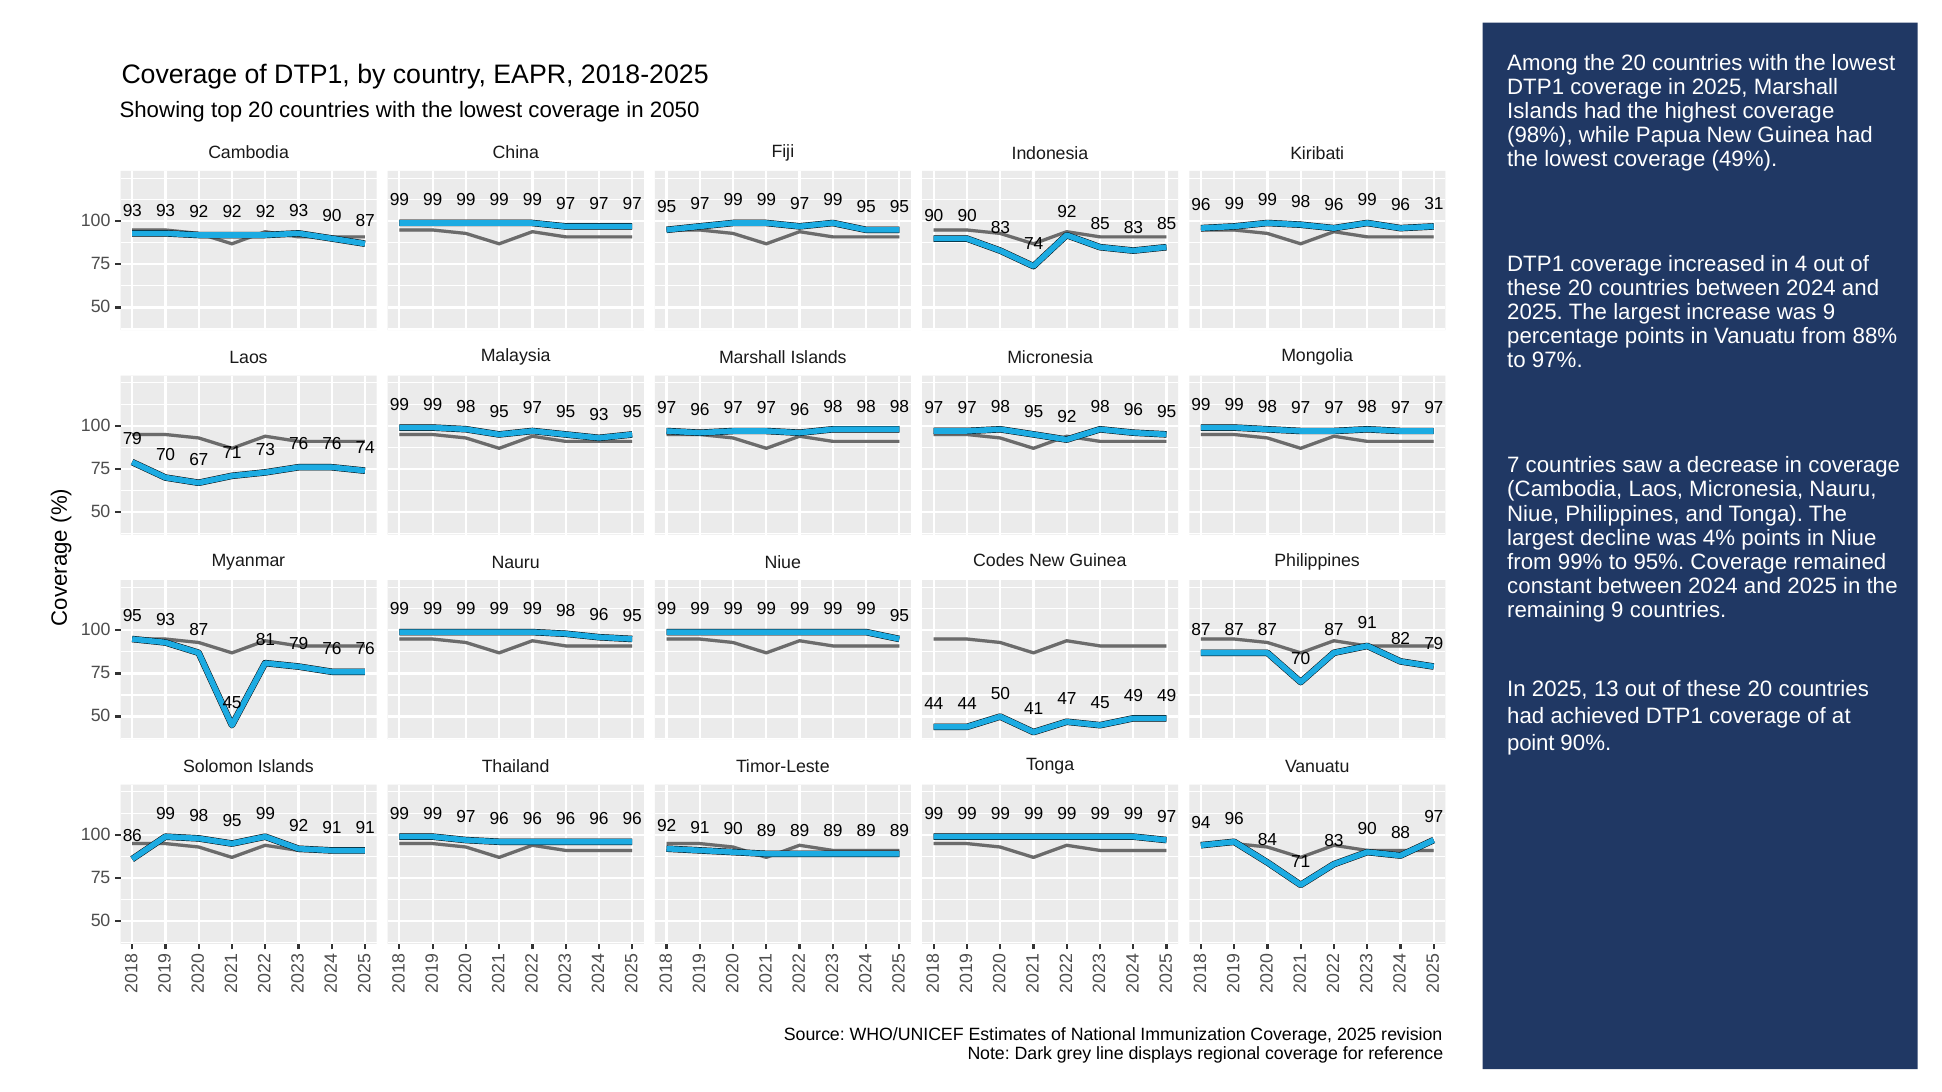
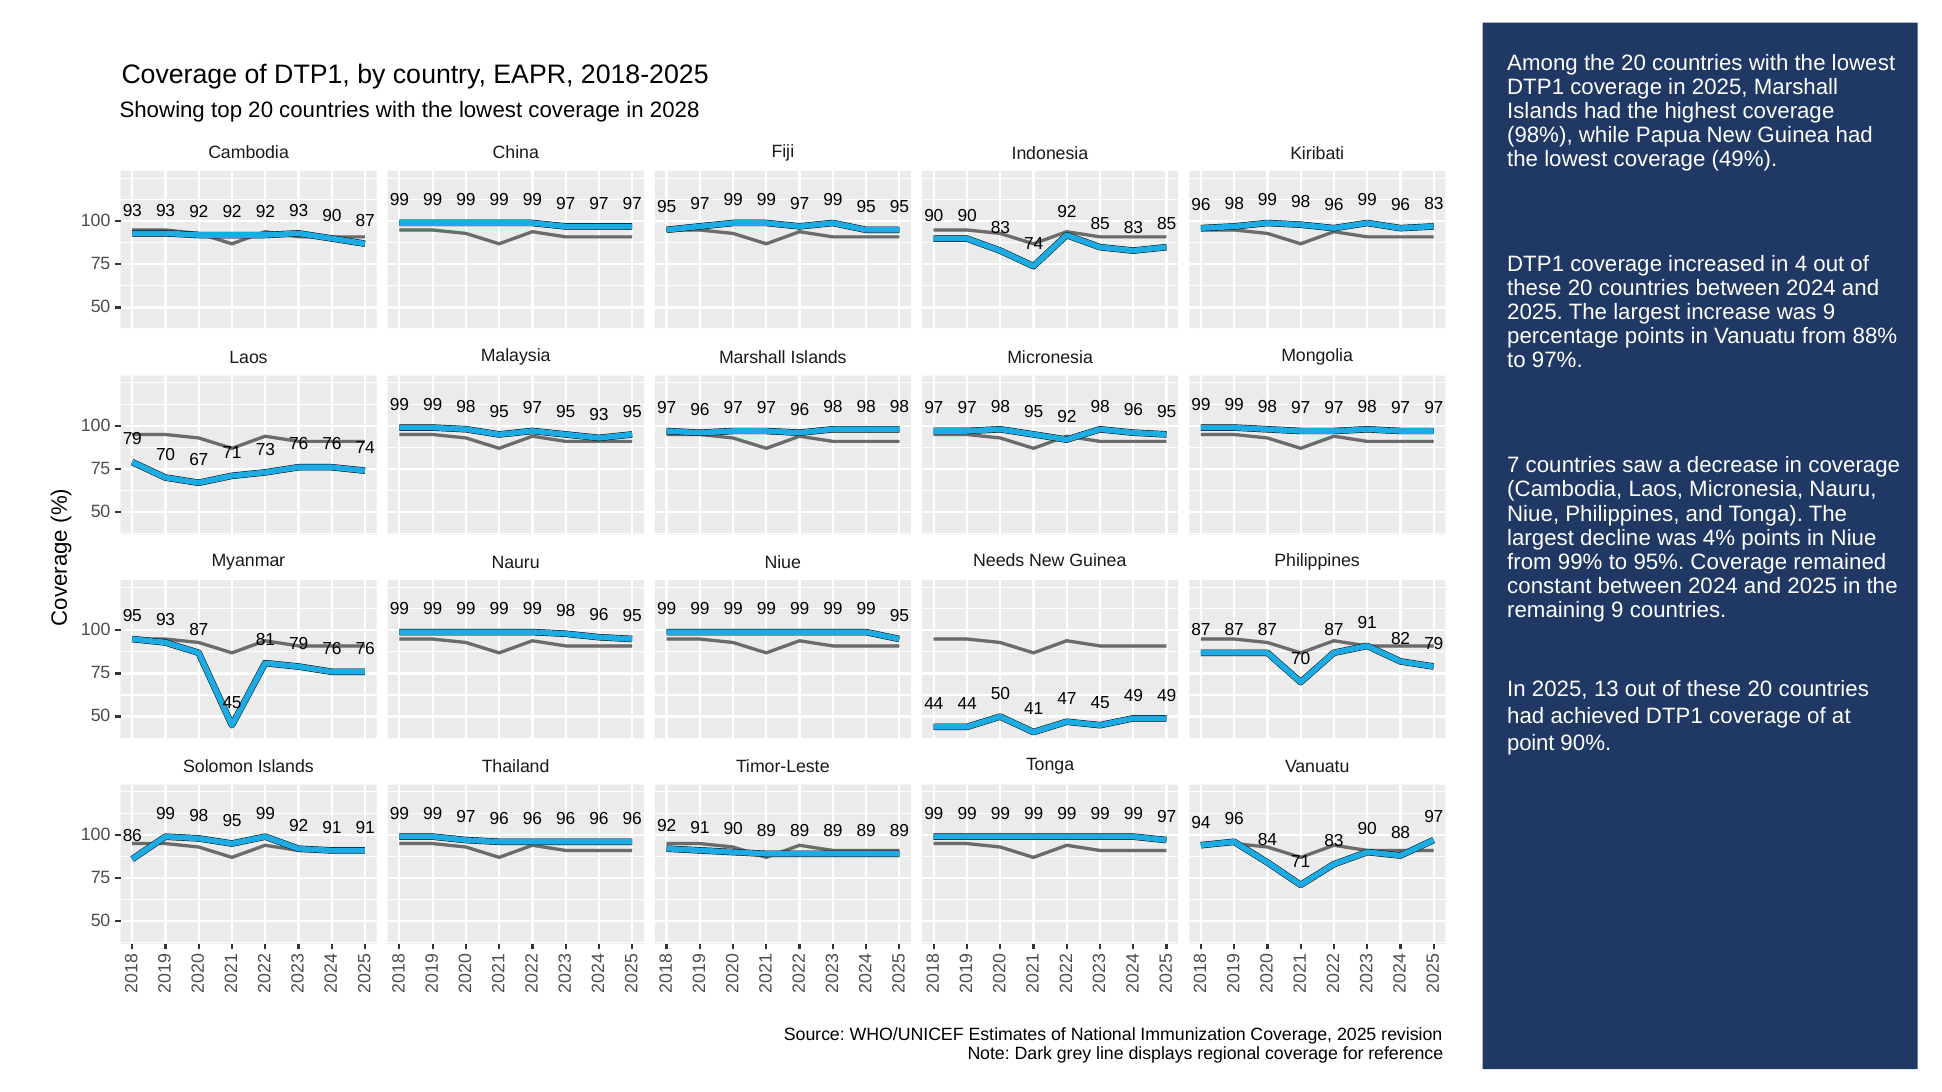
2050: 2050 -> 2028
99 at (1234, 204): 99 -> 98
96 31: 31 -> 83
Codes: Codes -> Needs
